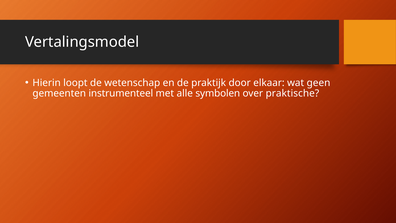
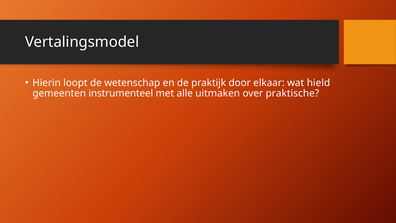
geen: geen -> hield
symbolen: symbolen -> uitmaken
